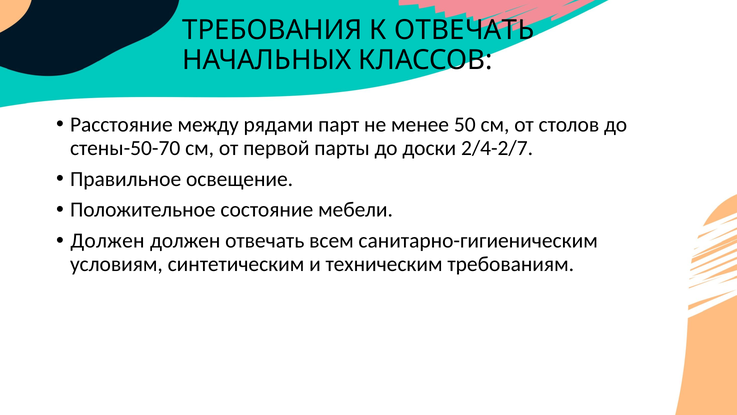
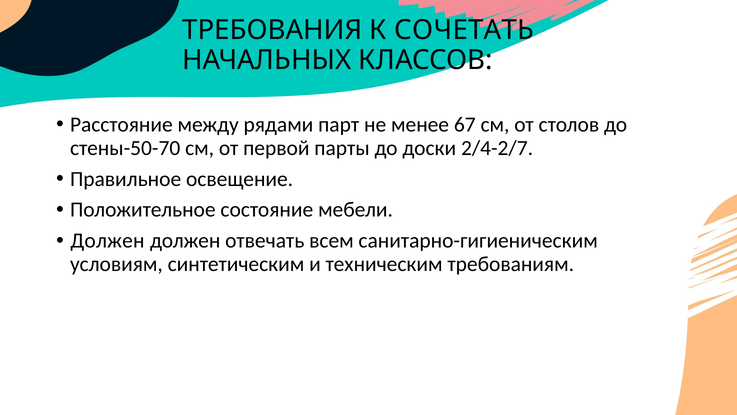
К ОТВЕЧАТЬ: ОТВЕЧАТЬ -> СОЧЕТАТЬ
50: 50 -> 67
